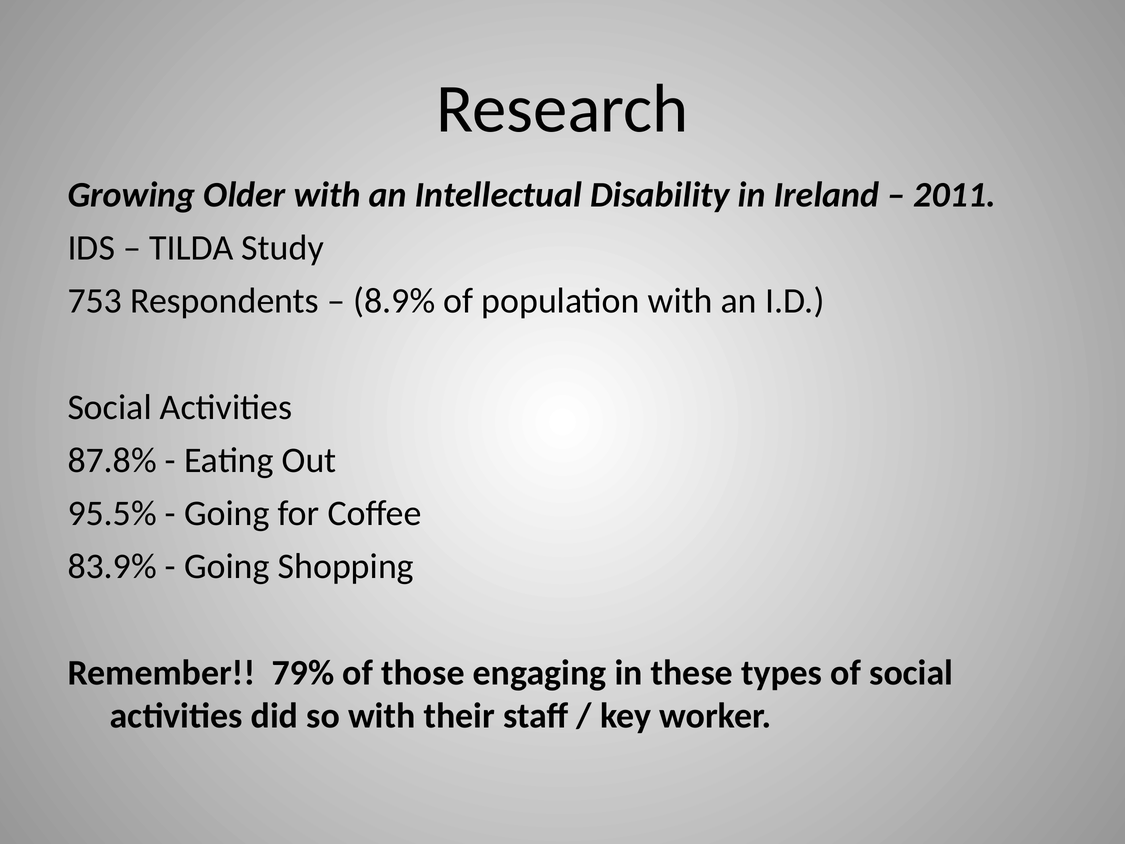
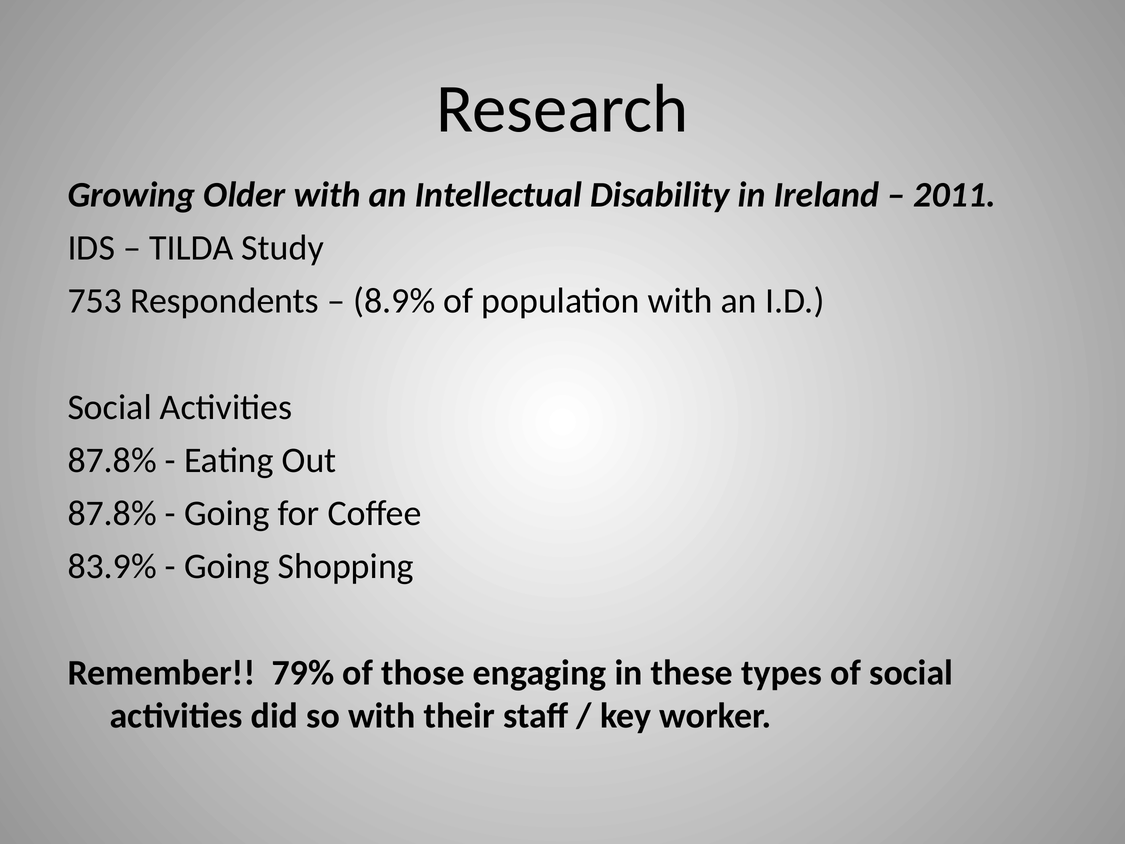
95.5% at (112, 513): 95.5% -> 87.8%
